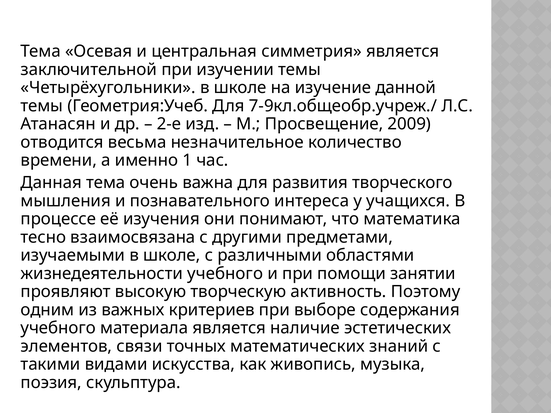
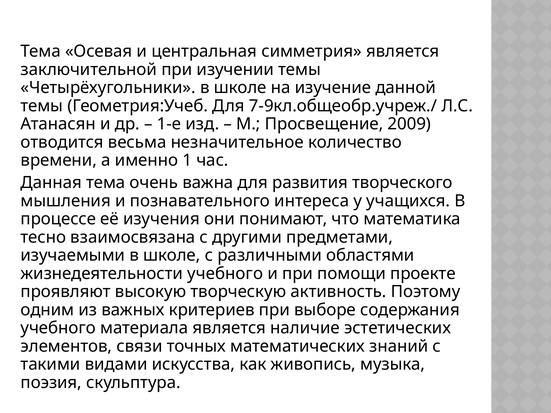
2-е: 2-е -> 1-е
занятии: занятии -> проекте
